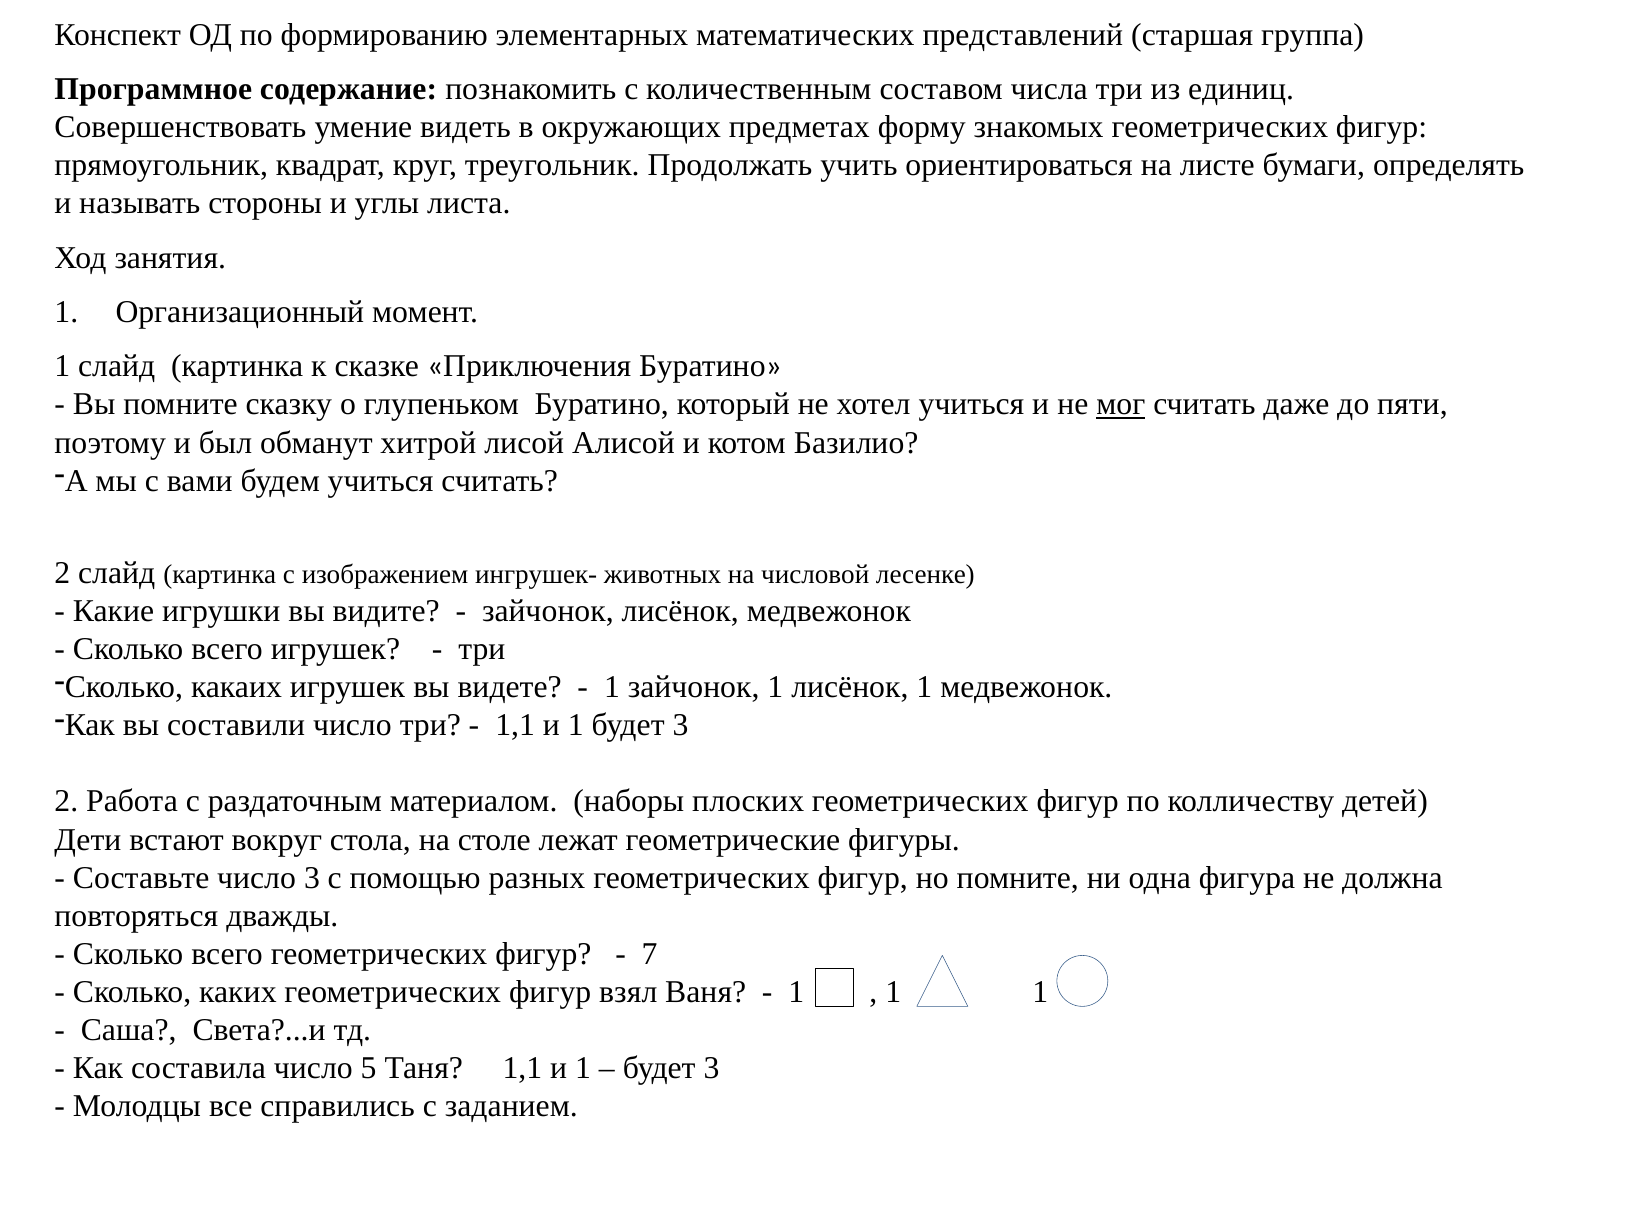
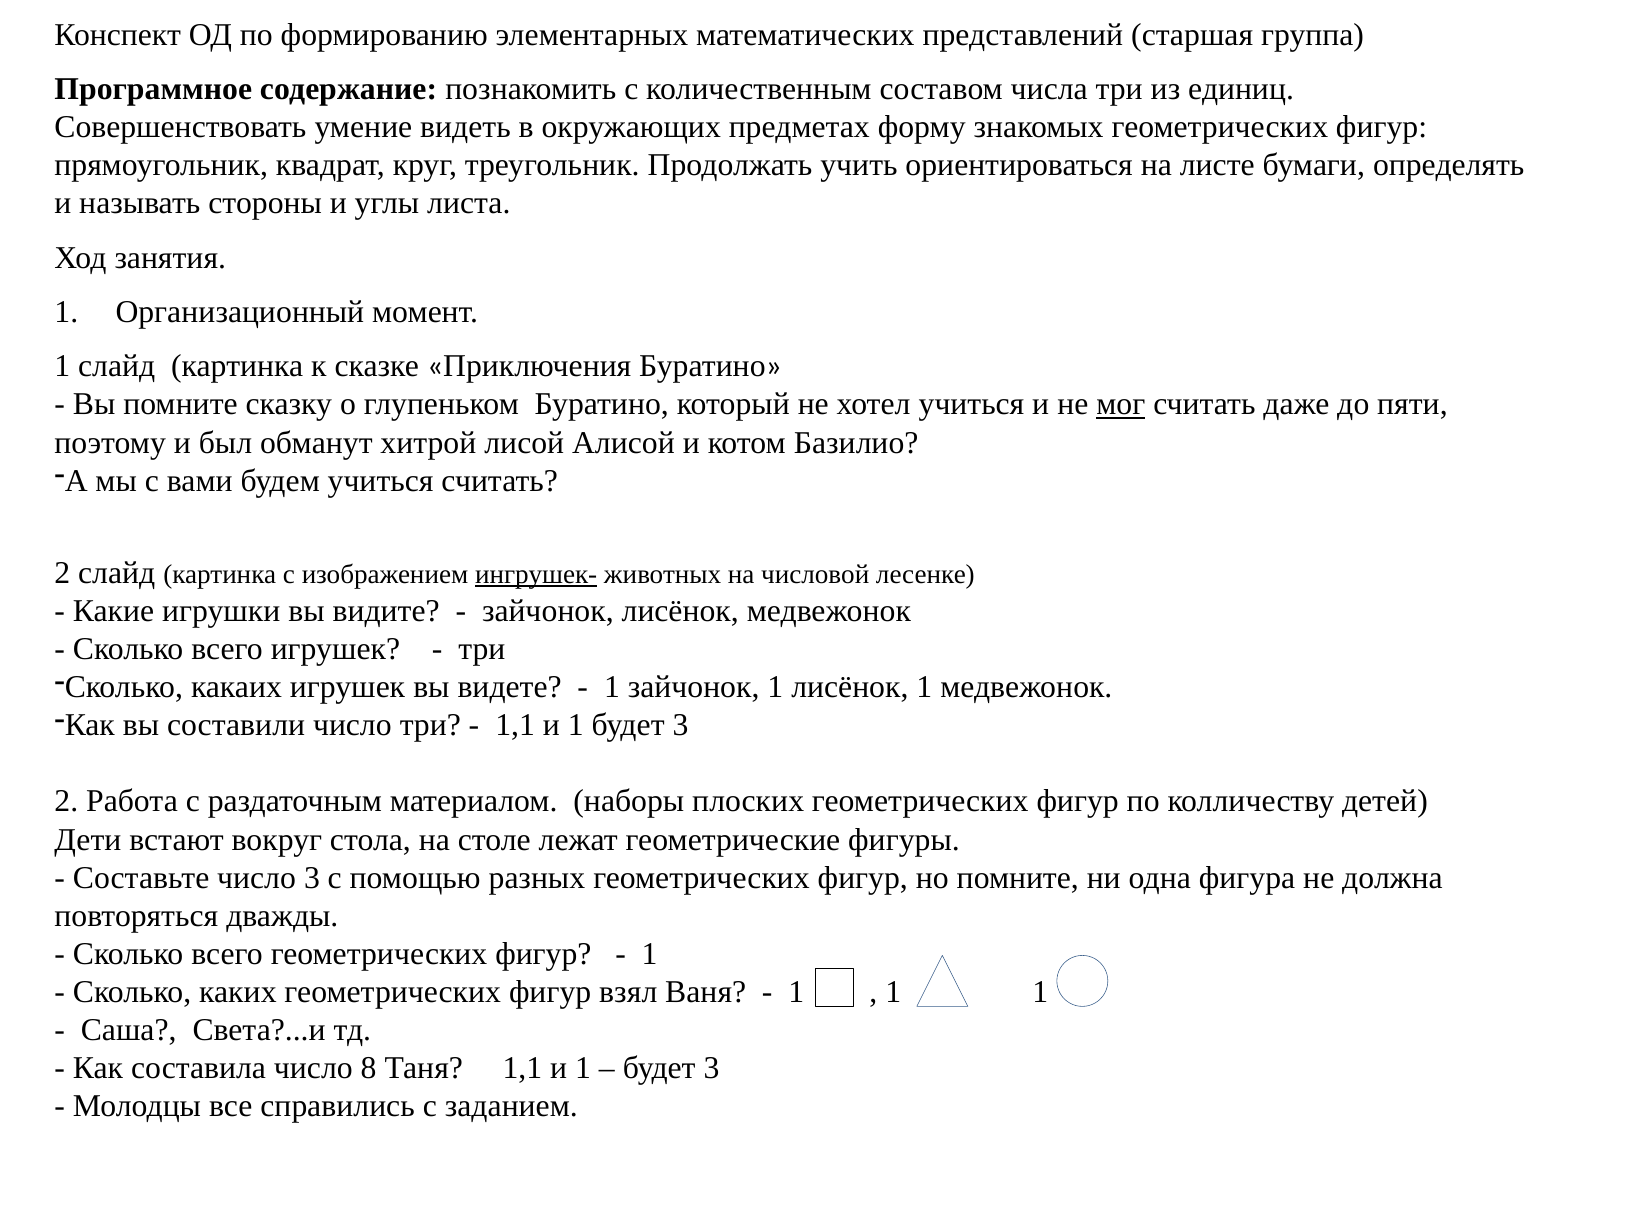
ингрушек- underline: none -> present
7 at (650, 953): 7 -> 1
5: 5 -> 8
